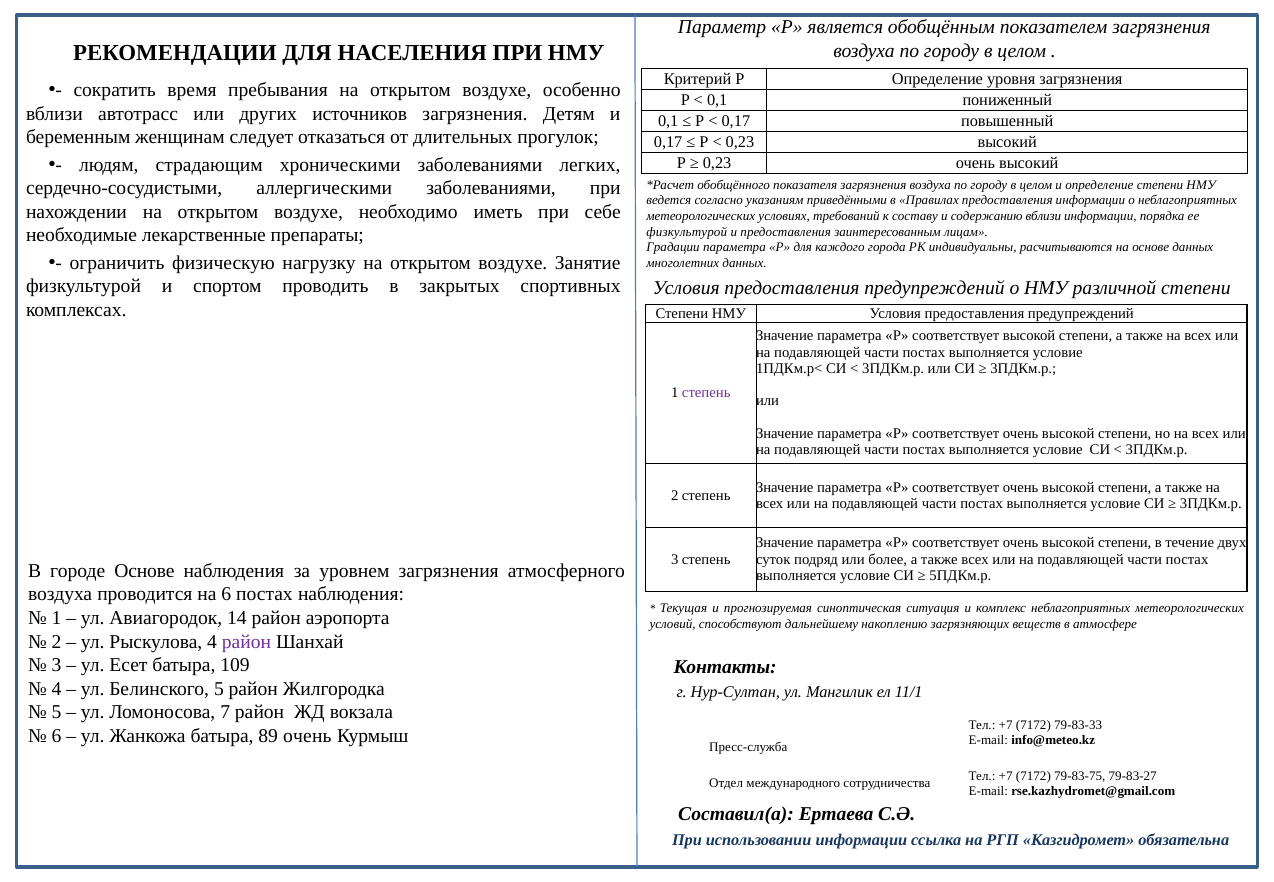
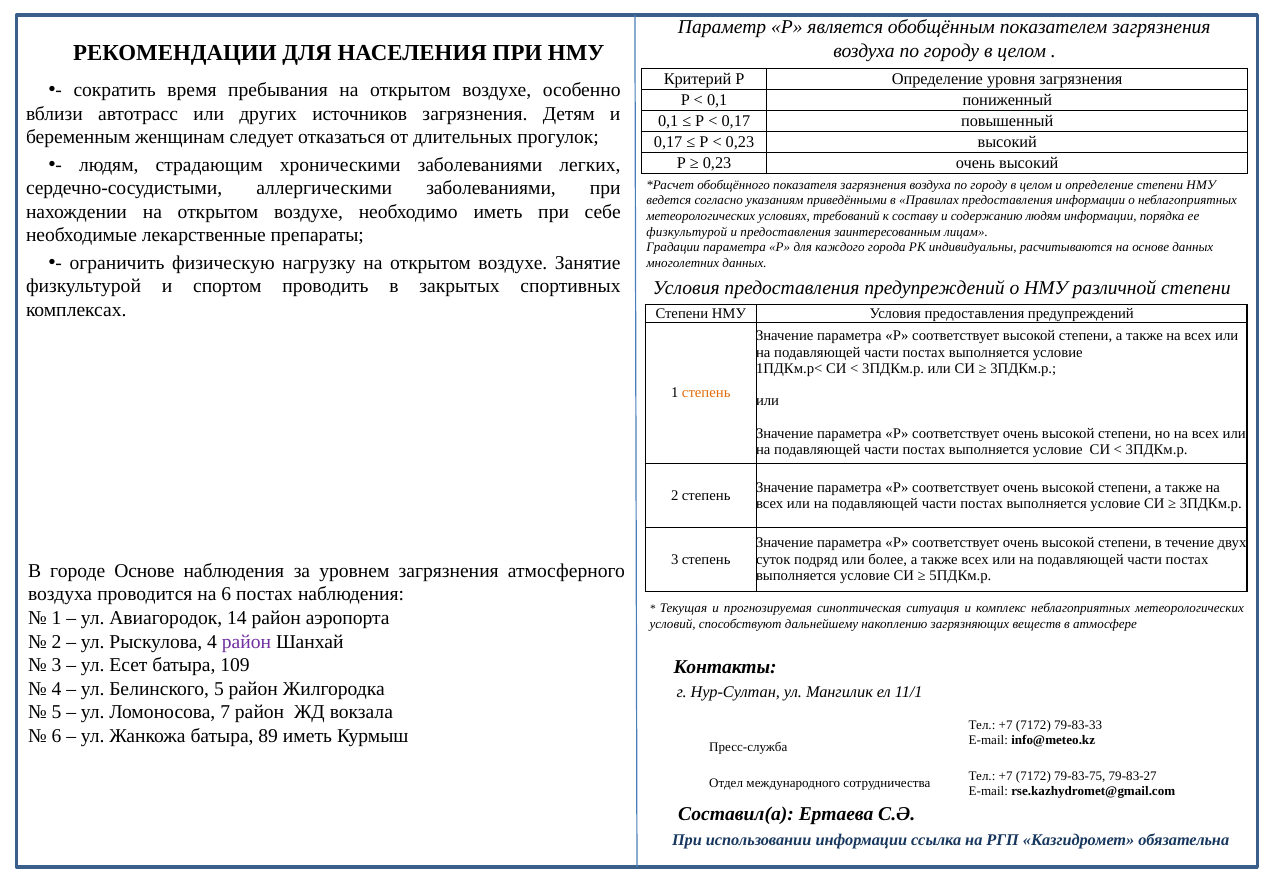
содержанию вблизи: вблизи -> людям
степень at (706, 393) colour: purple -> orange
89 очень: очень -> иметь
